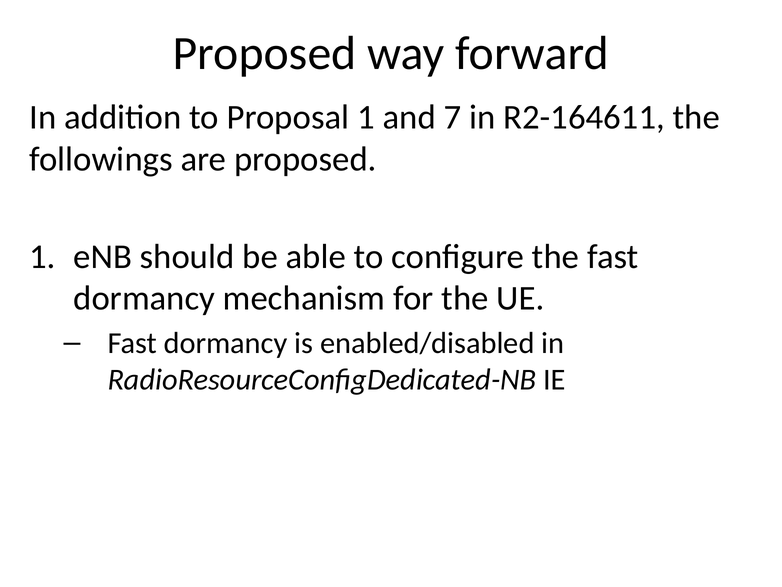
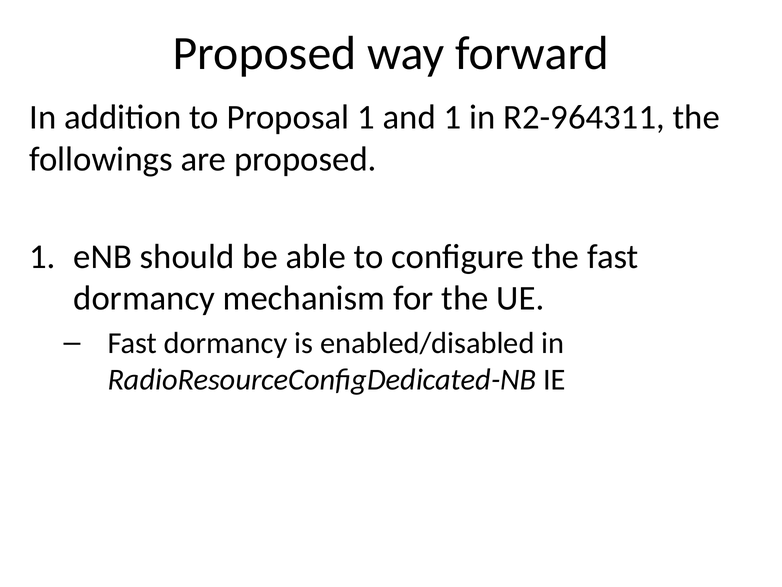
and 7: 7 -> 1
R2-164611: R2-164611 -> R2-964311
